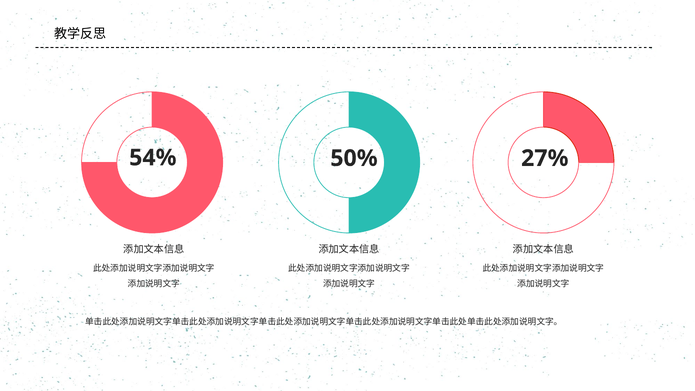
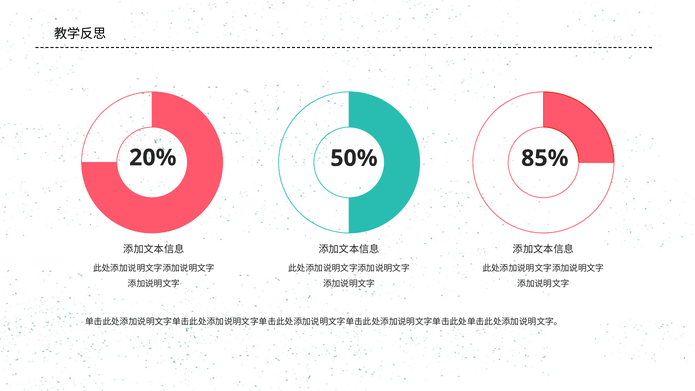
54%: 54% -> 20%
27%: 27% -> 85%
